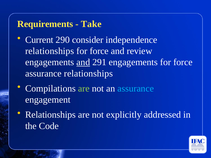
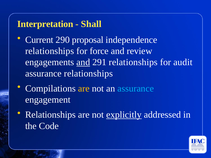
Requirements: Requirements -> Interpretation
Take: Take -> Shall
consider: consider -> proposal
291 engagements: engagements -> relationships
force at (183, 62): force -> audit
are at (84, 89) colour: light green -> yellow
explicitly underline: none -> present
